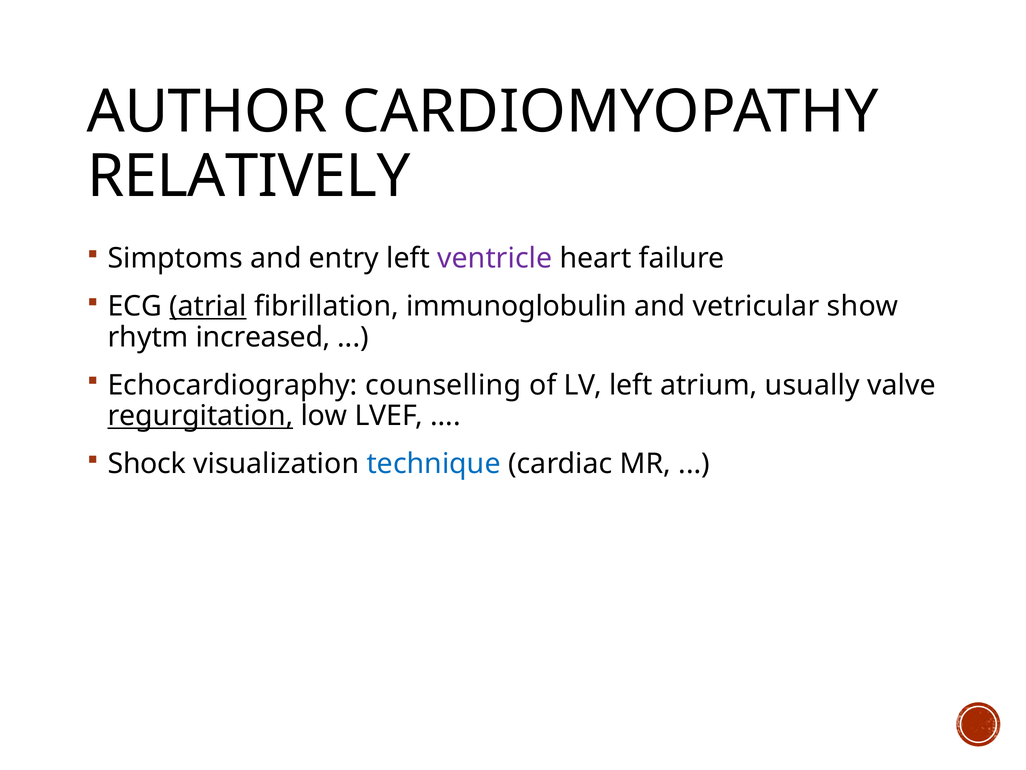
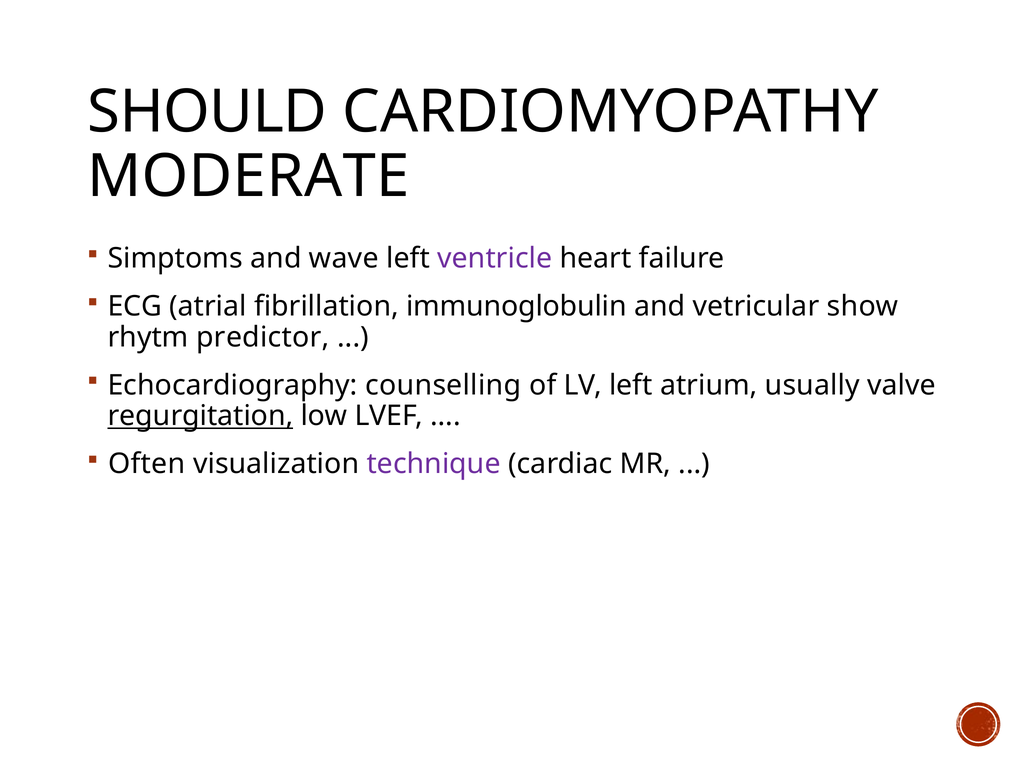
AUTHOR: AUTHOR -> SHOULD
RELATIVELY: RELATIVELY -> MODERATE
entry: entry -> wave
atrial underline: present -> none
increased: increased -> predictor
Shock: Shock -> Often
technique colour: blue -> purple
